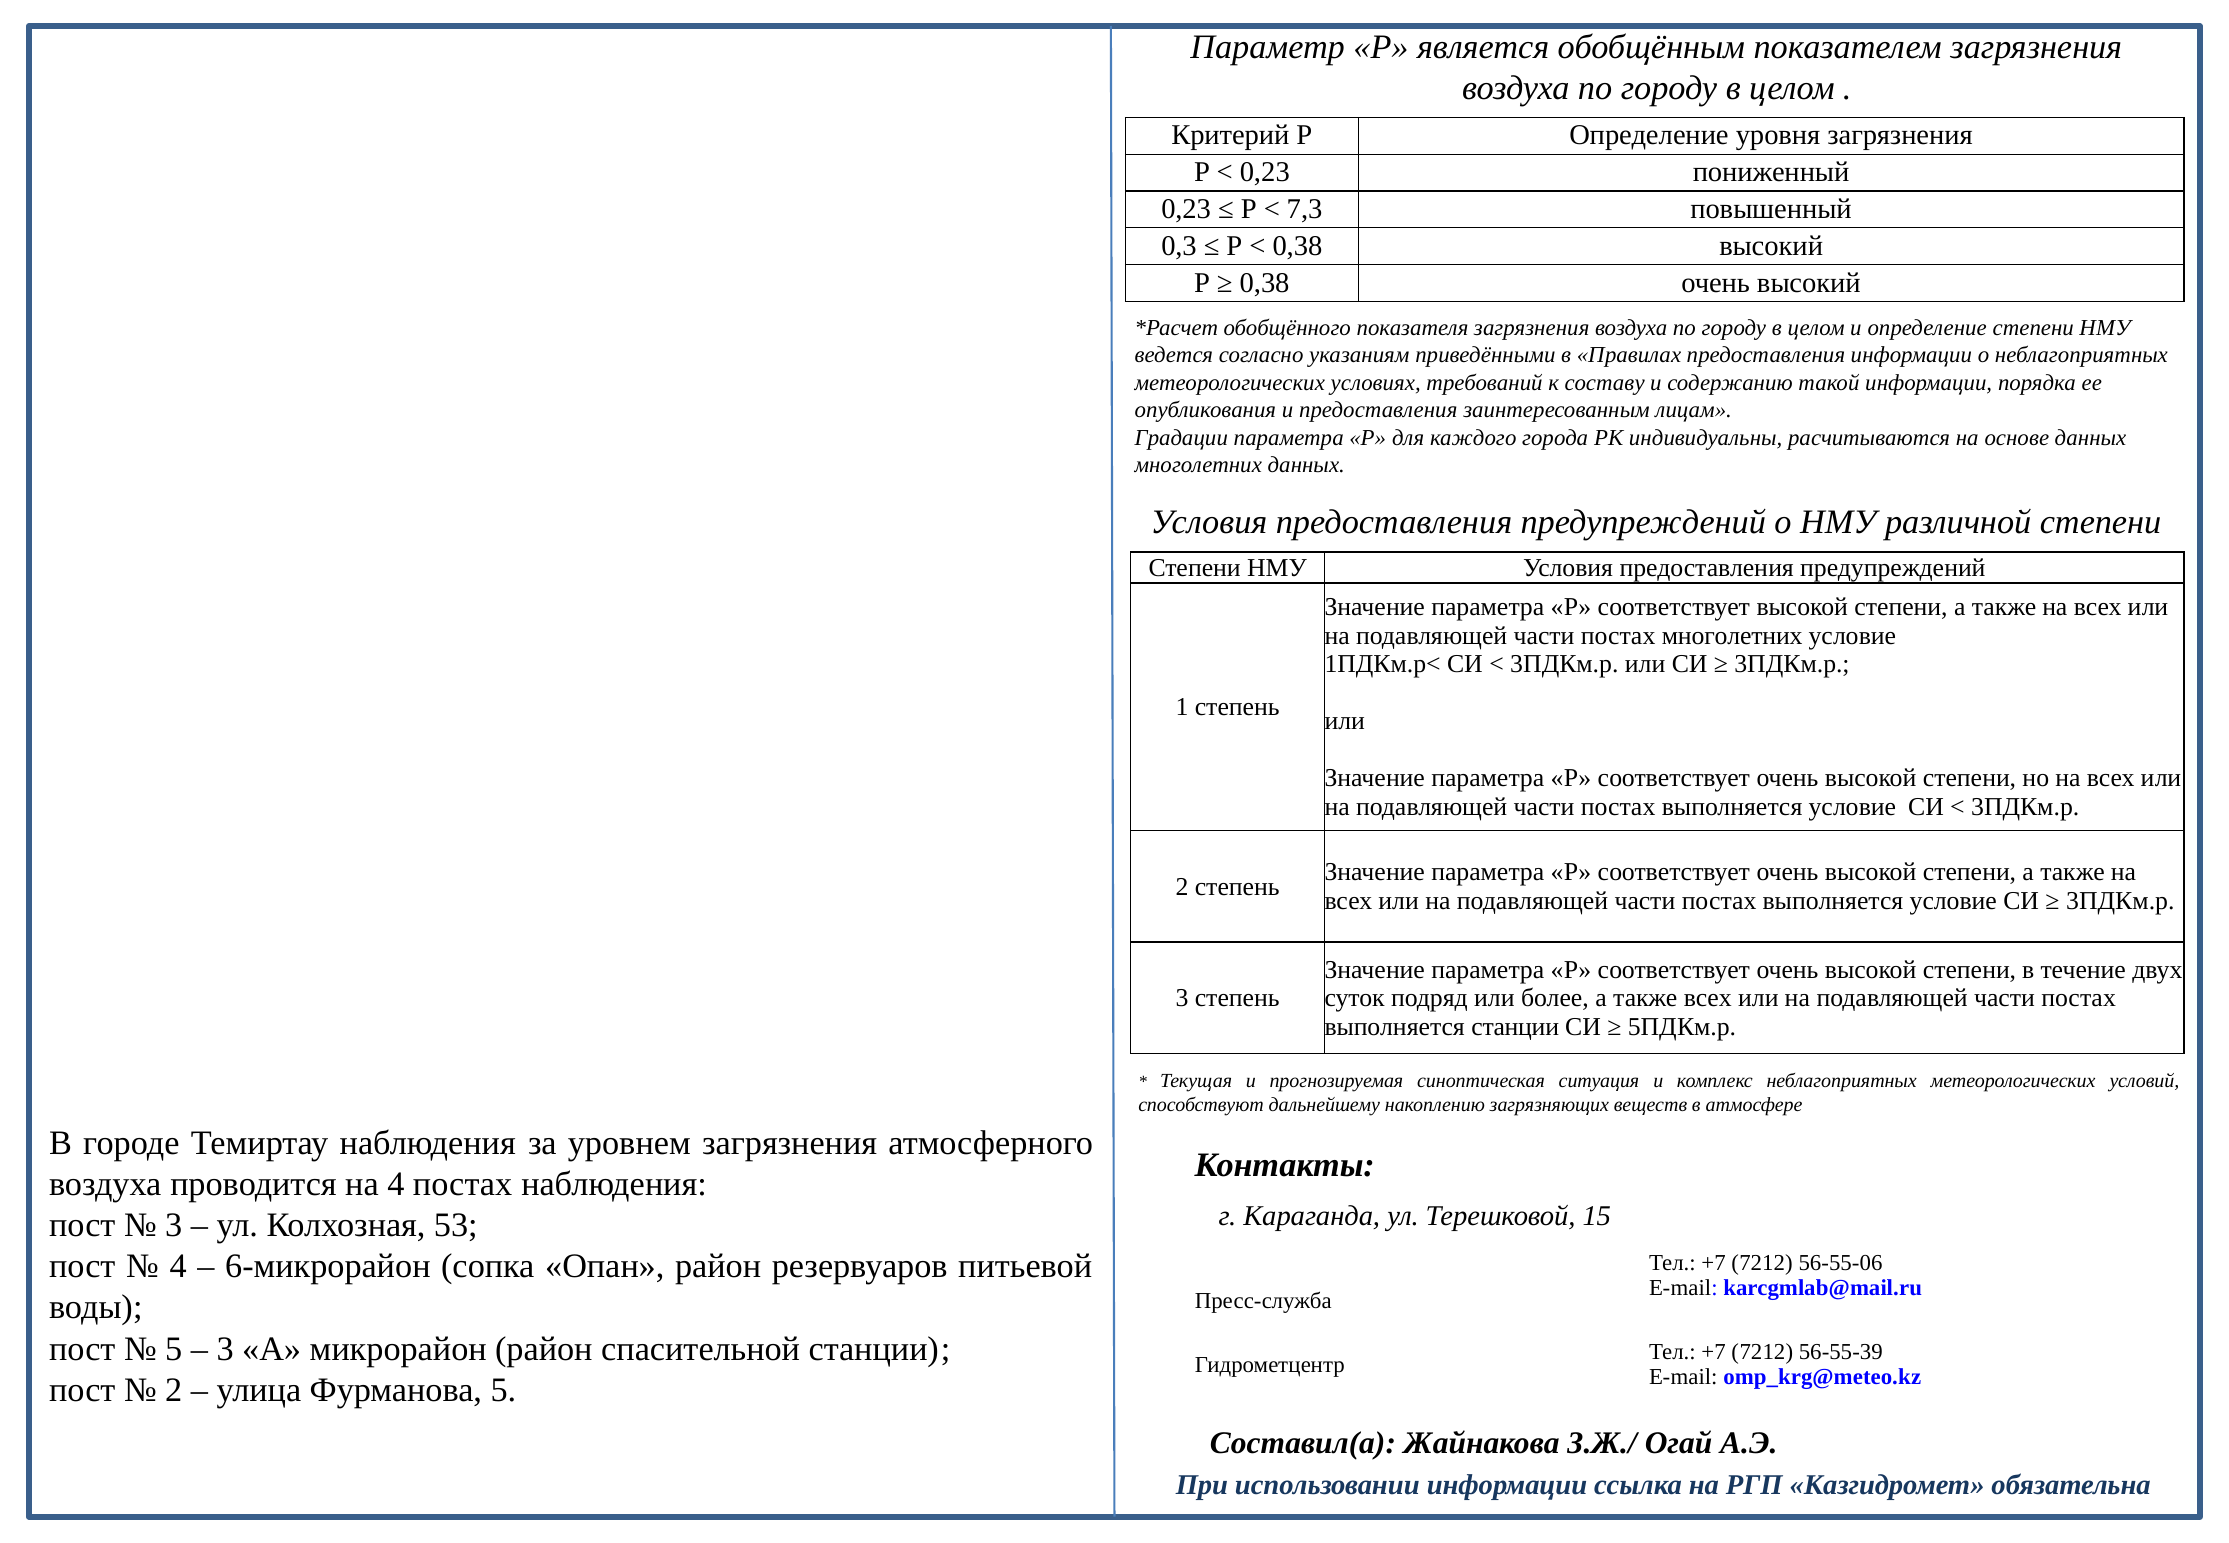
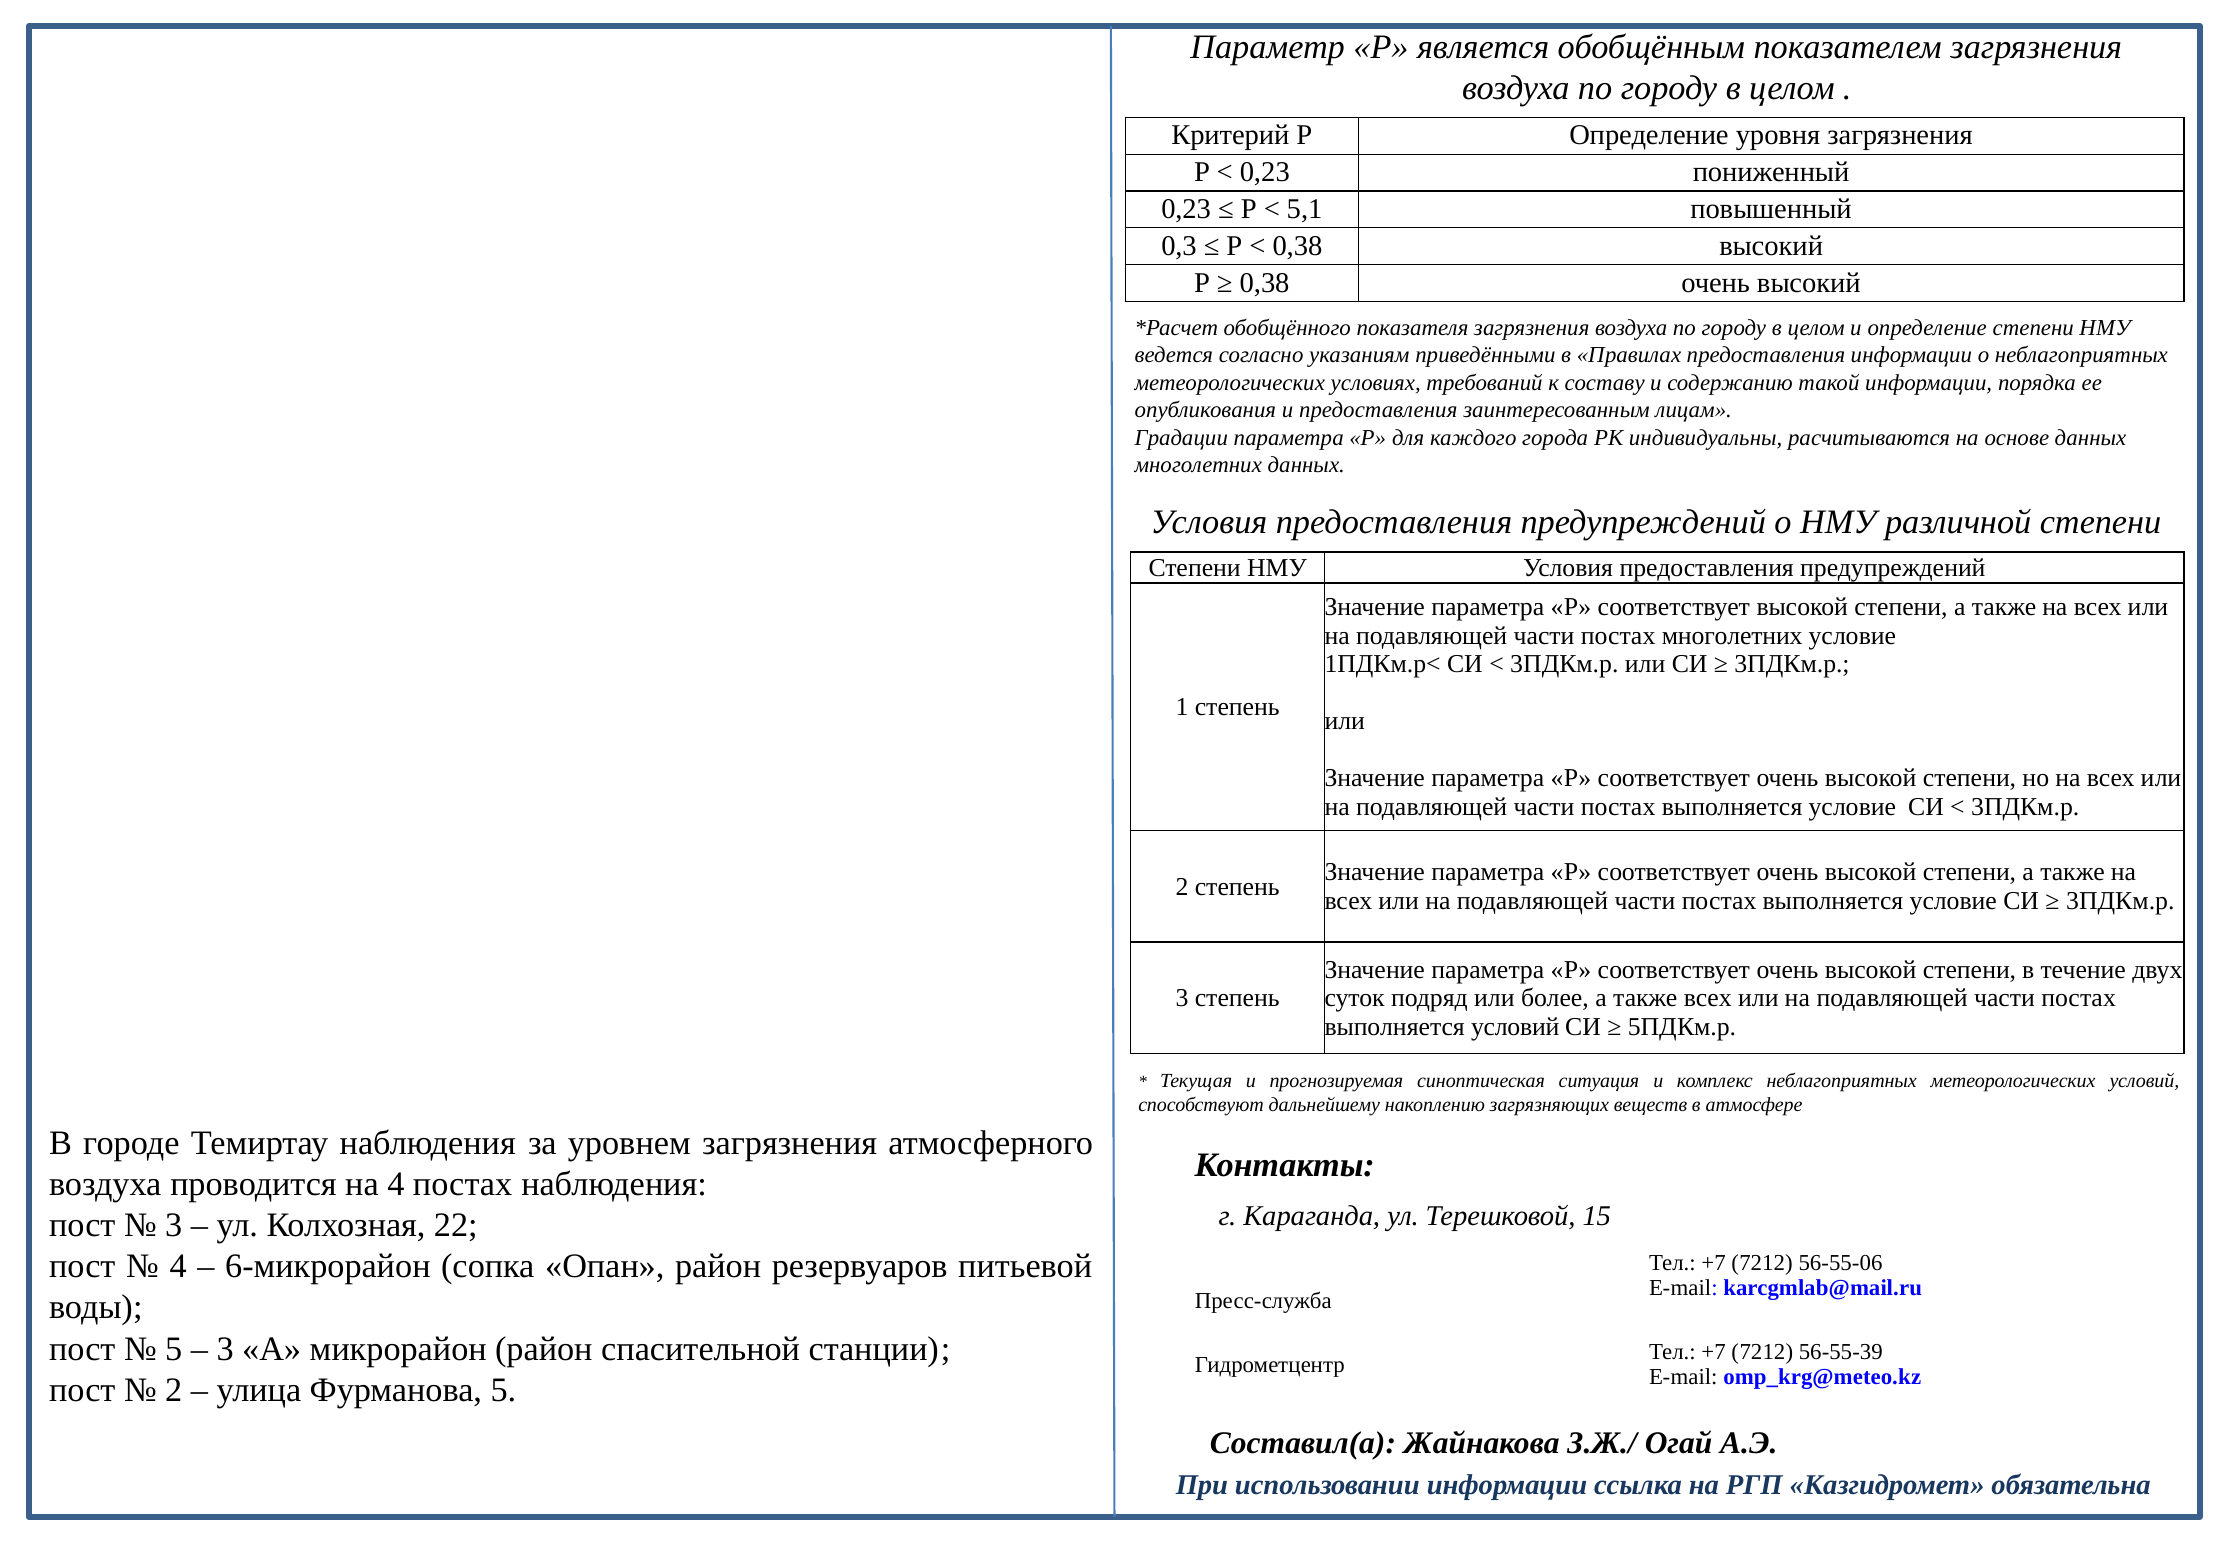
7,3: 7,3 -> 5,1
выполняется станции: станции -> условий
53: 53 -> 22
